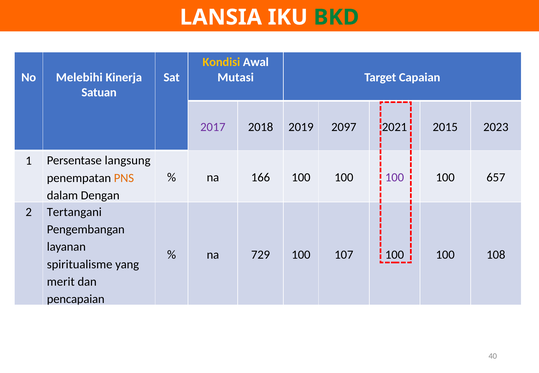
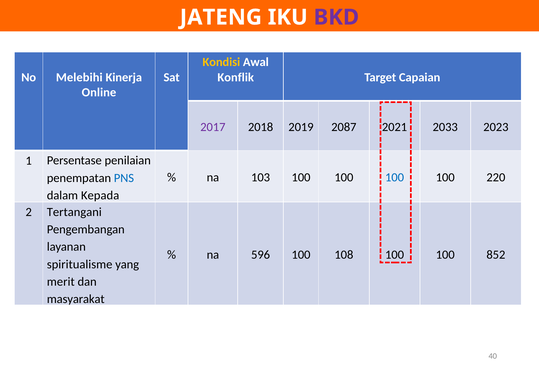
LANSIA: LANSIA -> JATENG
BKD colour: green -> purple
Mutasi: Mutasi -> Konflik
Satuan: Satuan -> Online
2097: 2097 -> 2087
2015: 2015 -> 2033
langsung: langsung -> penilaian
166: 166 -> 103
100 at (395, 178) colour: purple -> blue
657: 657 -> 220
PNS colour: orange -> blue
Dengan: Dengan -> Kepada
729: 729 -> 596
107: 107 -> 108
108: 108 -> 852
pencapaian: pencapaian -> masyarakat
